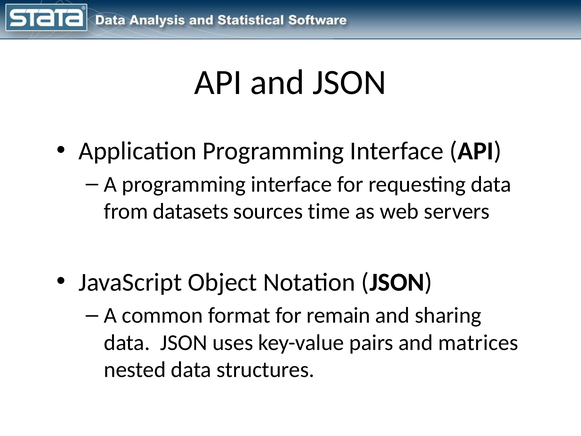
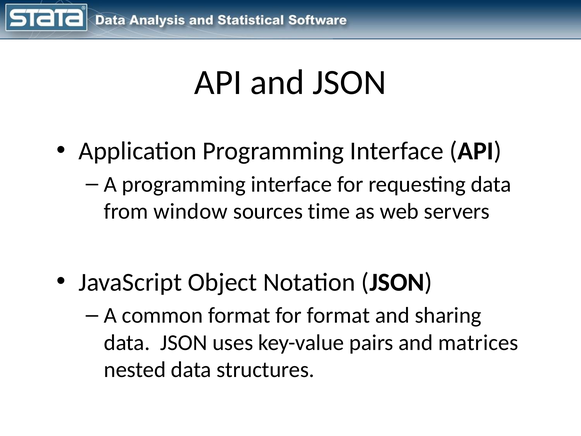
datasets: datasets -> window
for remain: remain -> format
